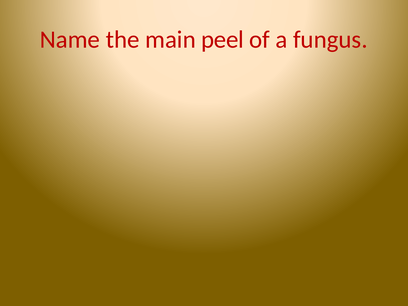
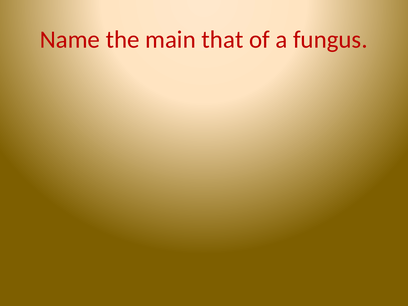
peel: peel -> that
